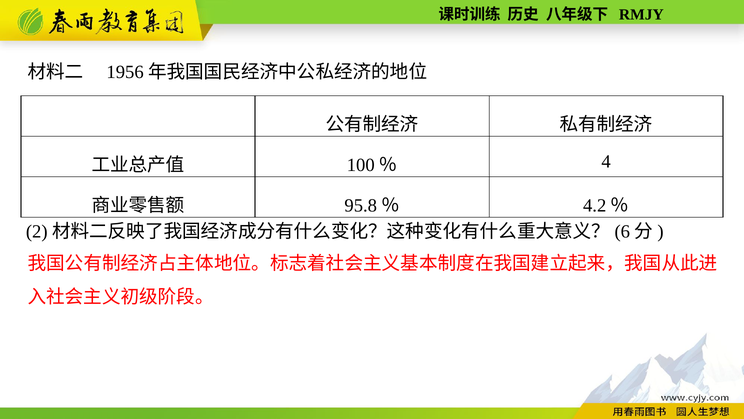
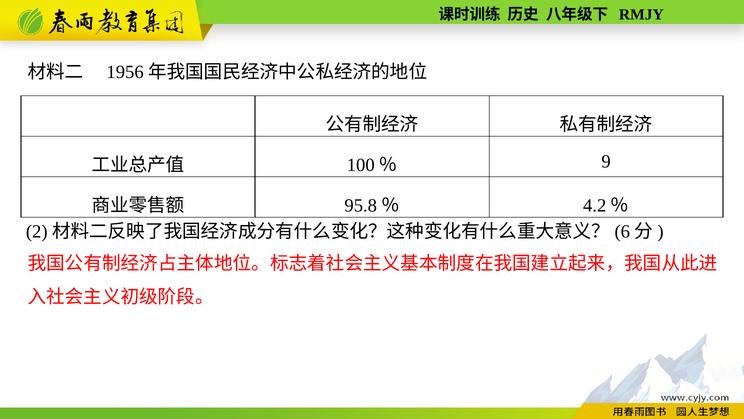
4: 4 -> 9
